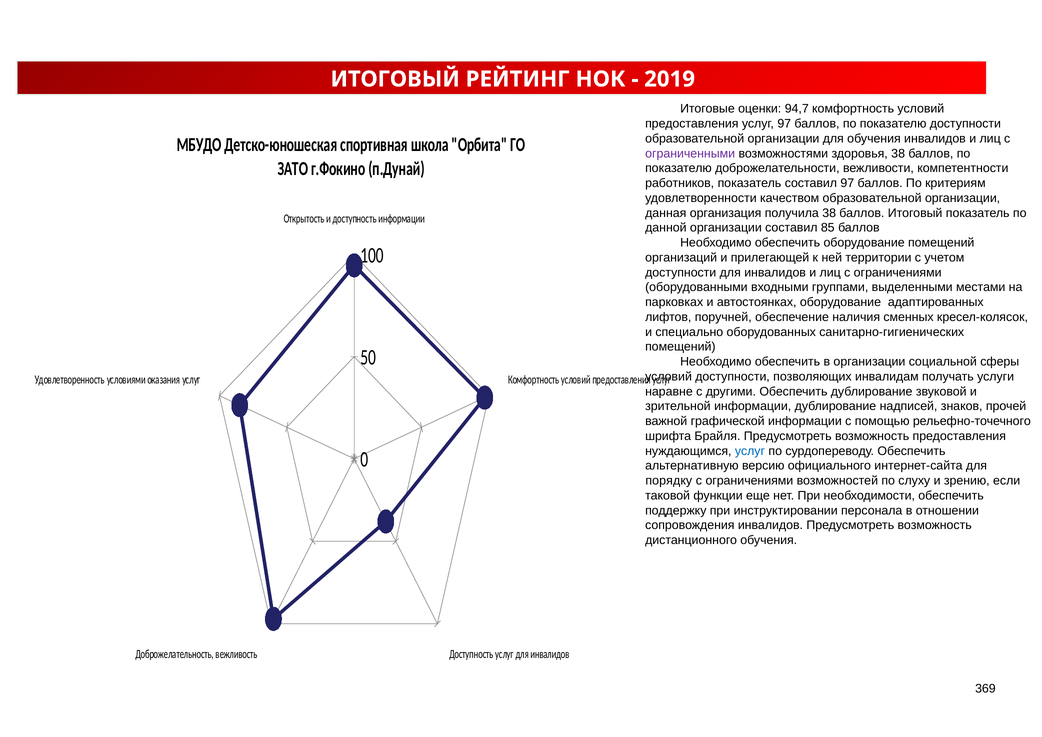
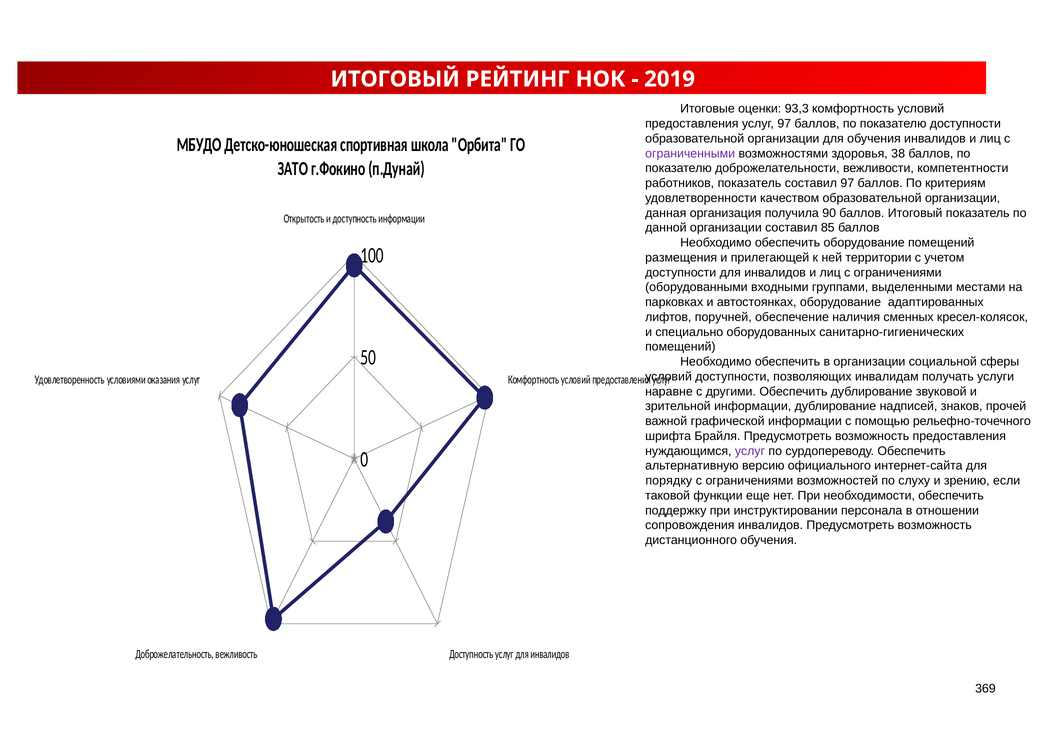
94,7: 94,7 -> 93,3
получила 38: 38 -> 90
организаций: организаций -> размещения
услуг at (750, 451) colour: blue -> purple
